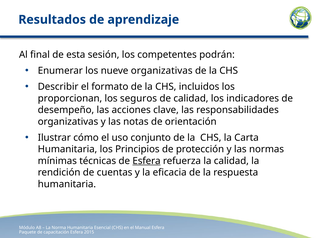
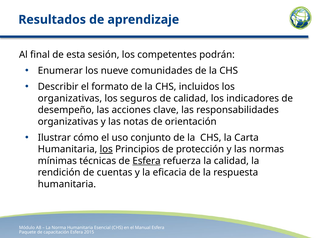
nueve organizativas: organizativas -> comunidades
proporcionan at (70, 98): proporcionan -> organizativas
los at (106, 149) underline: none -> present
